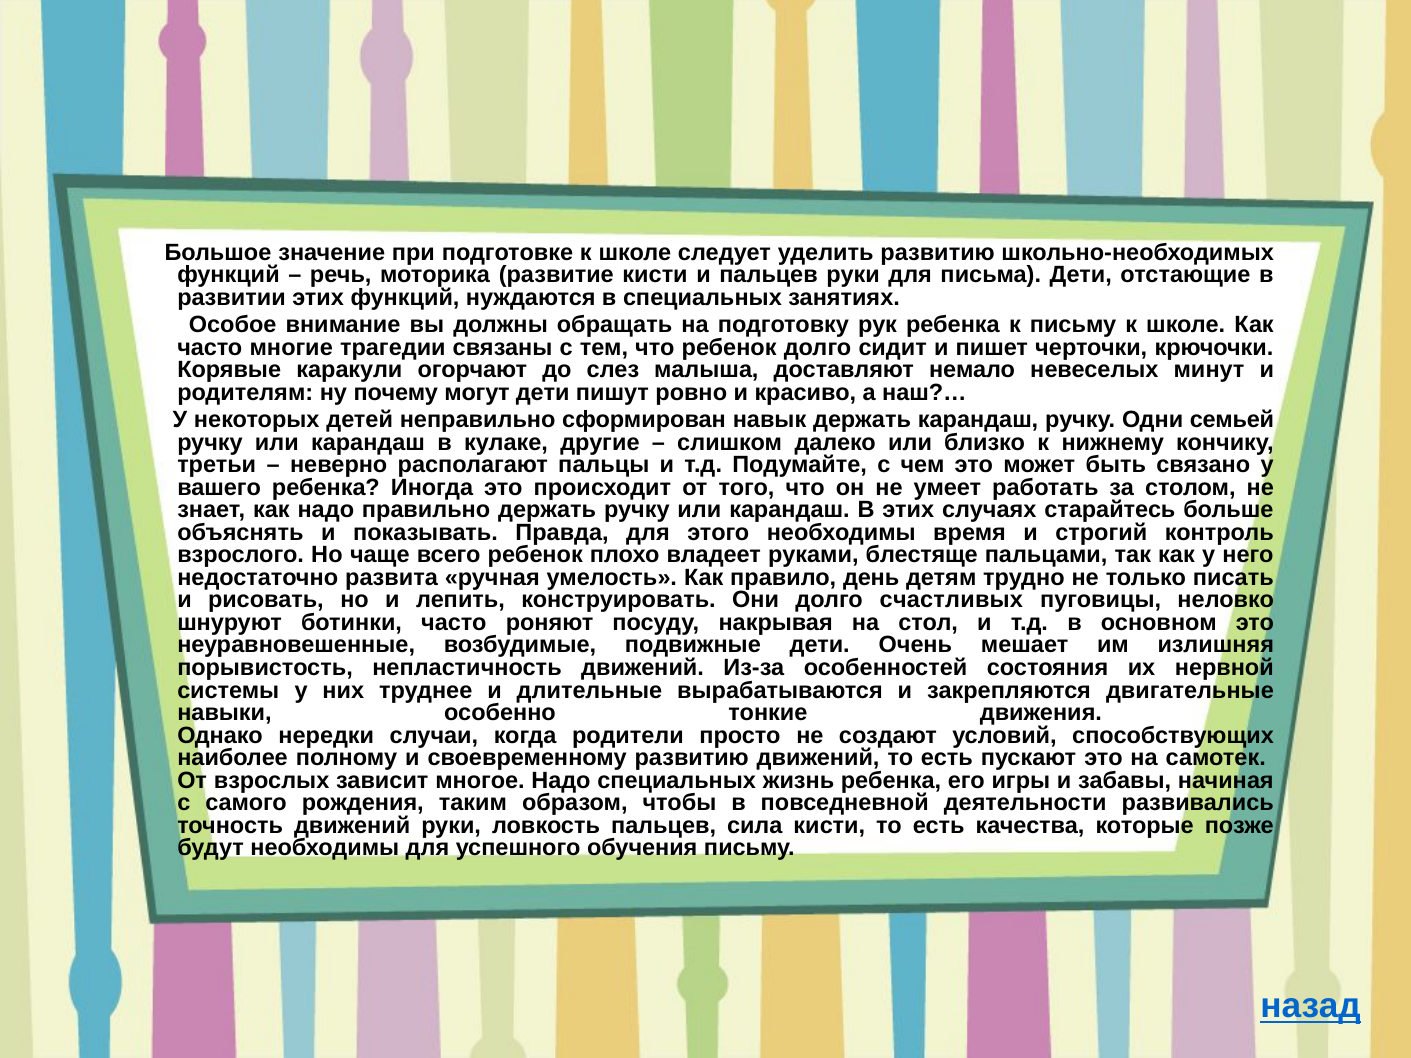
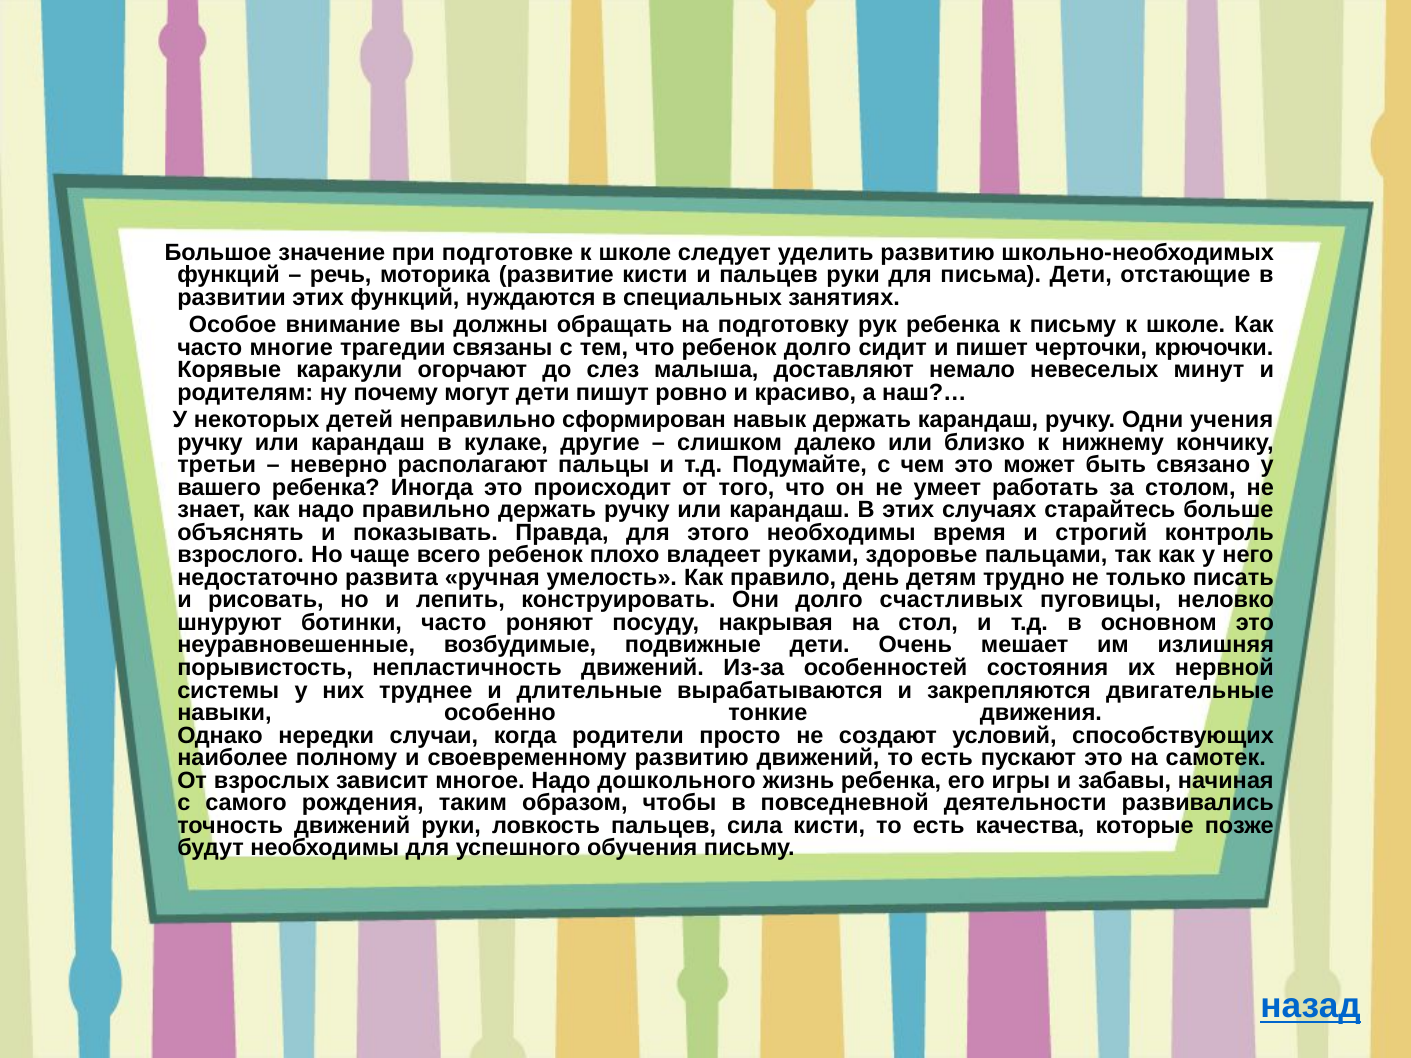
семьей: семьей -> учения
блестяще: блестяще -> здоровье
Надо специальных: специальных -> дошкольного
